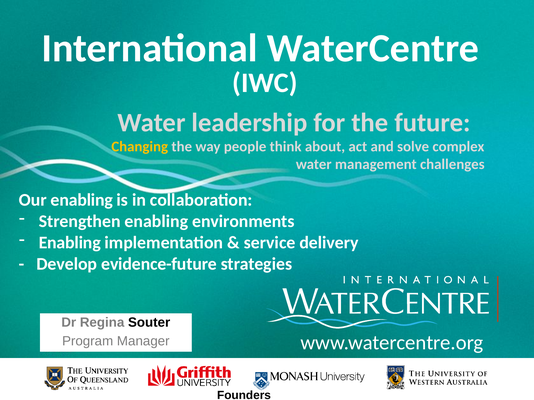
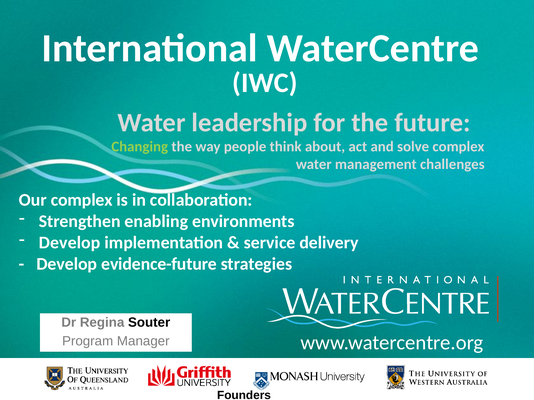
Changing colour: yellow -> light green
Our enabling: enabling -> complex
Enabling at (70, 243): Enabling -> Develop
